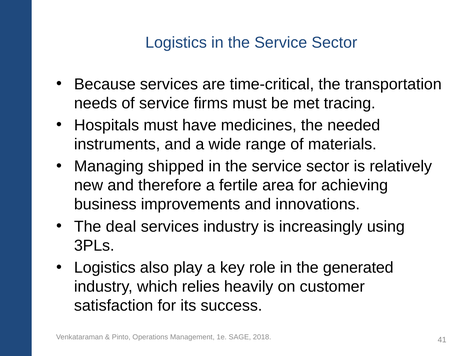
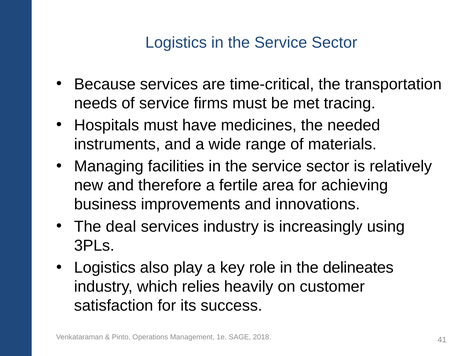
shipped: shipped -> facilities
generated: generated -> delineates
